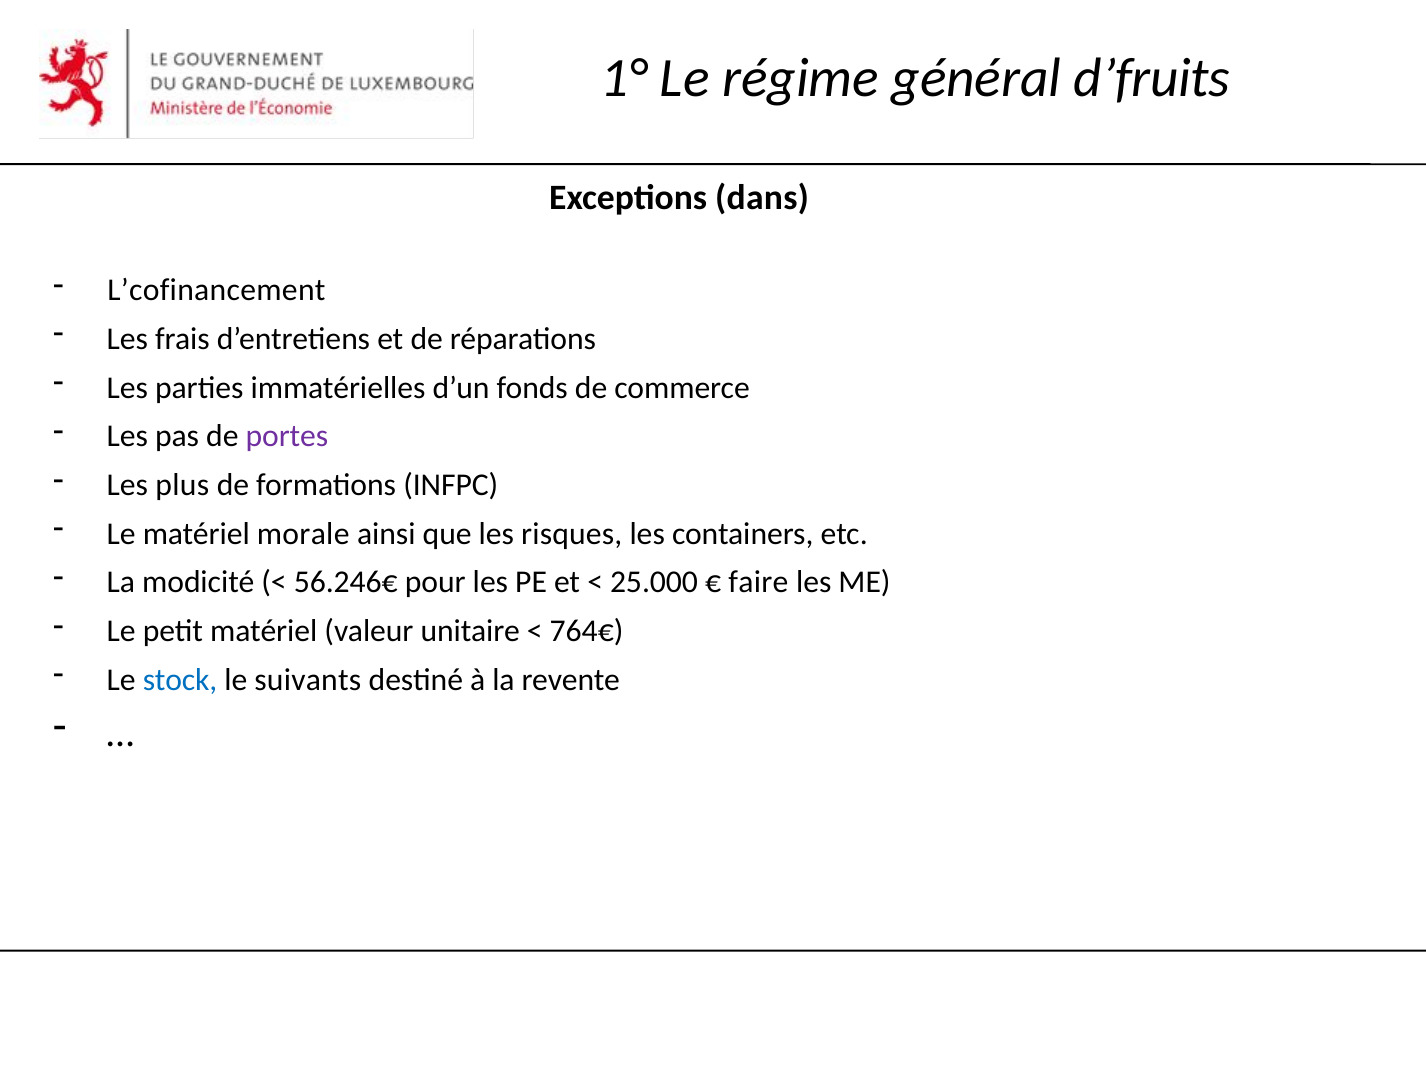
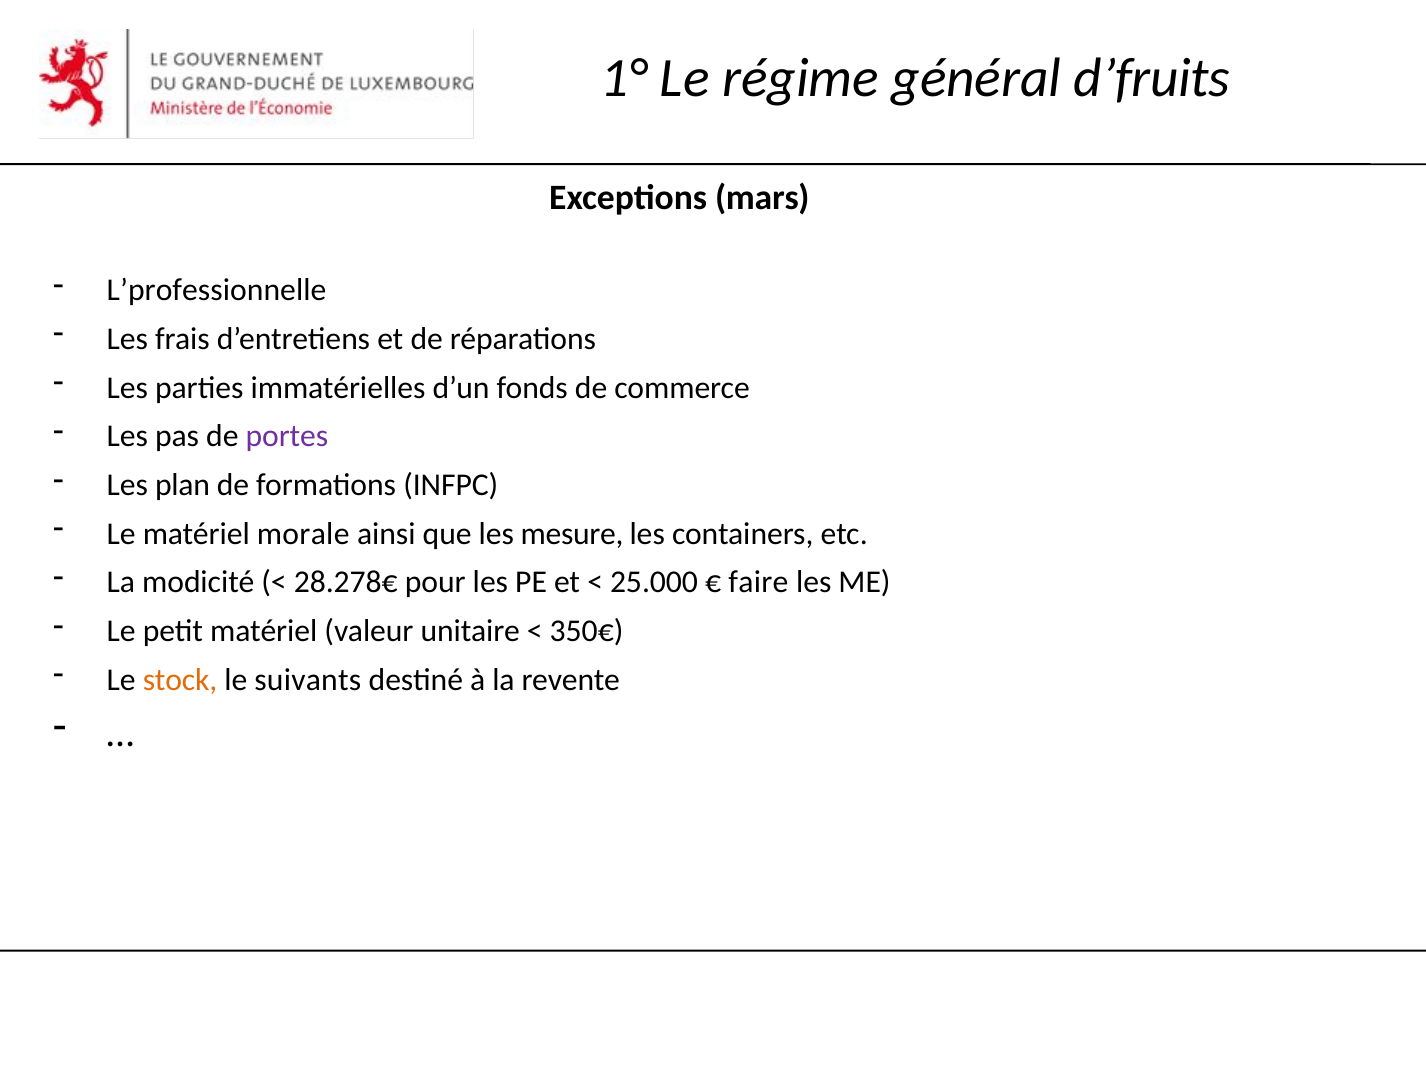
dans: dans -> mars
L’cofinancement: L’cofinancement -> L’professionnelle
plus: plus -> plan
risques: risques -> mesure
56.246€: 56.246€ -> 28.278€
764€: 764€ -> 350€
stock colour: blue -> orange
